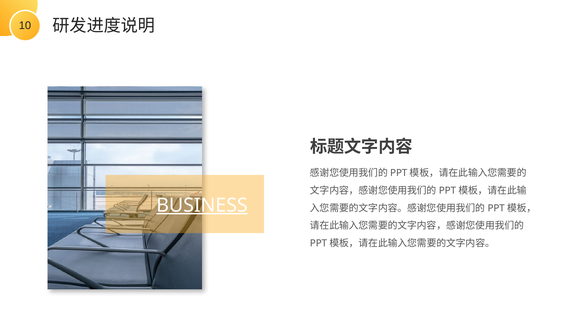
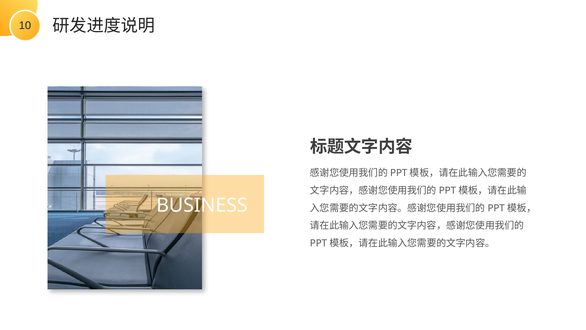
BUSINESS underline: present -> none
